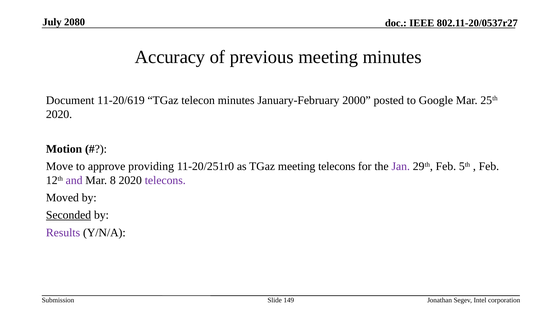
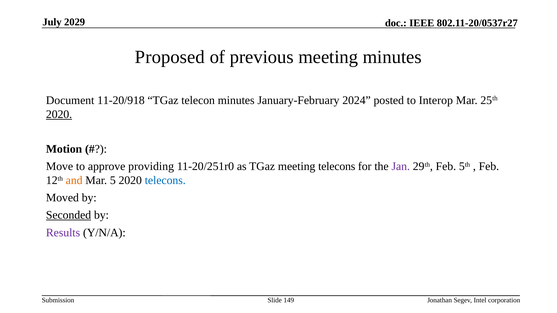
2080: 2080 -> 2029
Accuracy: Accuracy -> Proposed
11-20/619: 11-20/619 -> 11-20/918
2000: 2000 -> 2024
Google: Google -> Interop
2020 at (59, 114) underline: none -> present
and colour: purple -> orange
8: 8 -> 5
telecons at (165, 181) colour: purple -> blue
